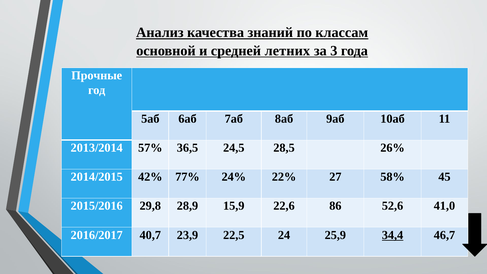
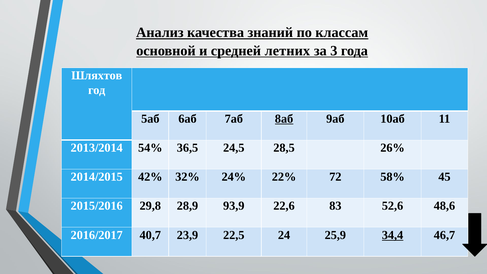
Прочные: Прочные -> Шляхтов
8аб underline: none -> present
57%: 57% -> 54%
77%: 77% -> 32%
27: 27 -> 72
15,9: 15,9 -> 93,9
86: 86 -> 83
41,0: 41,0 -> 48,6
